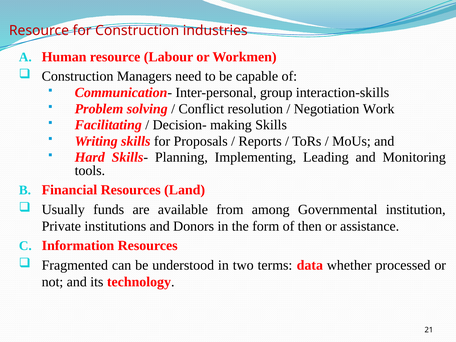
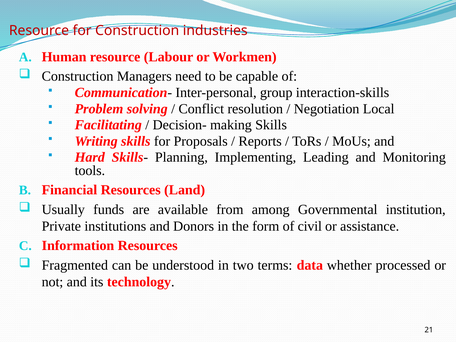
Work: Work -> Local
then: then -> civil
